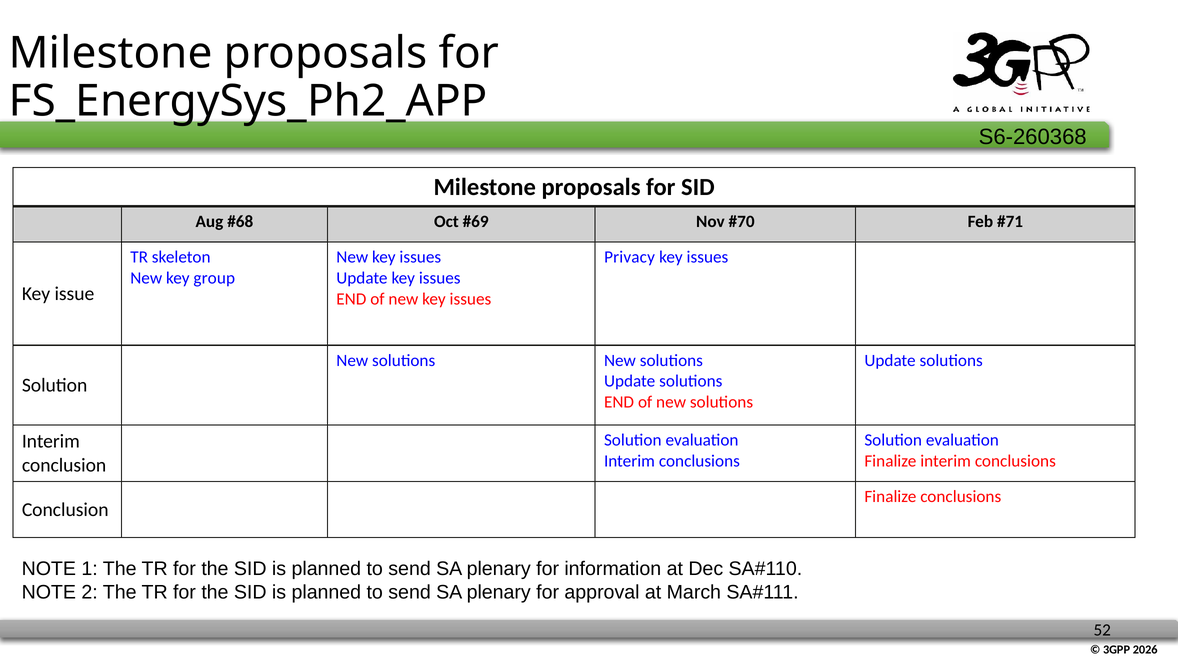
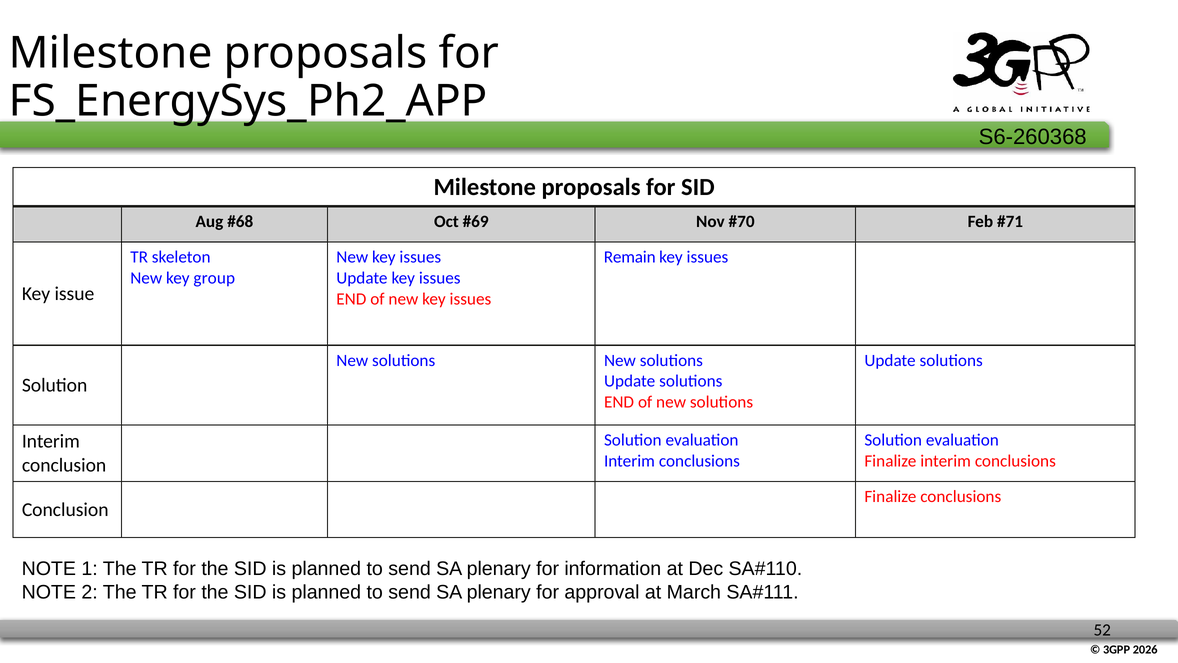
Privacy: Privacy -> Remain
